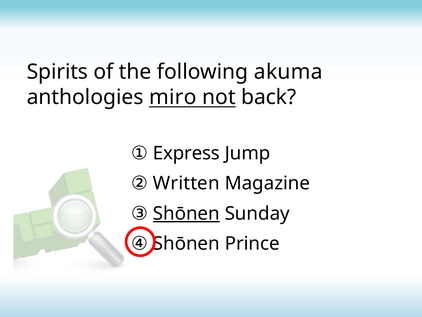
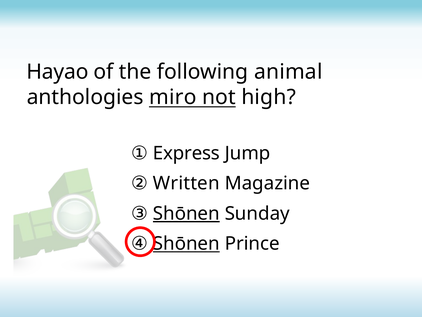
Spirits: Spirits -> Hayao
akuma: akuma -> animal
back: back -> high
Shōnen at (186, 243) underline: none -> present
